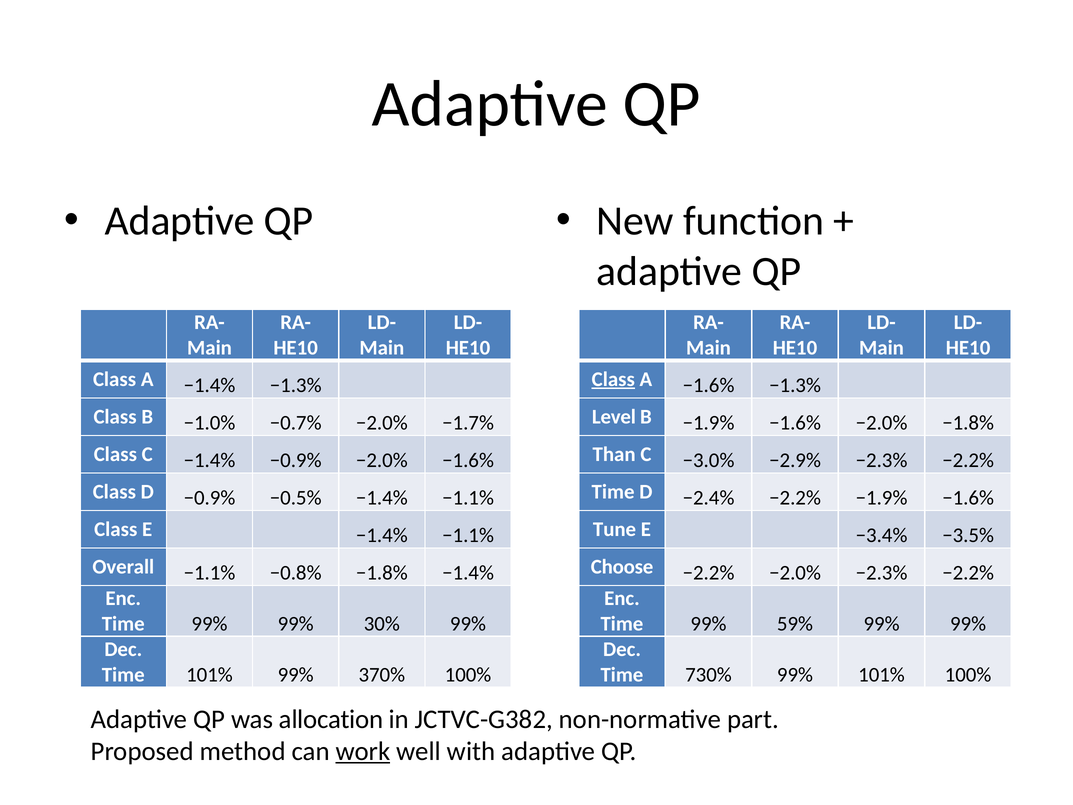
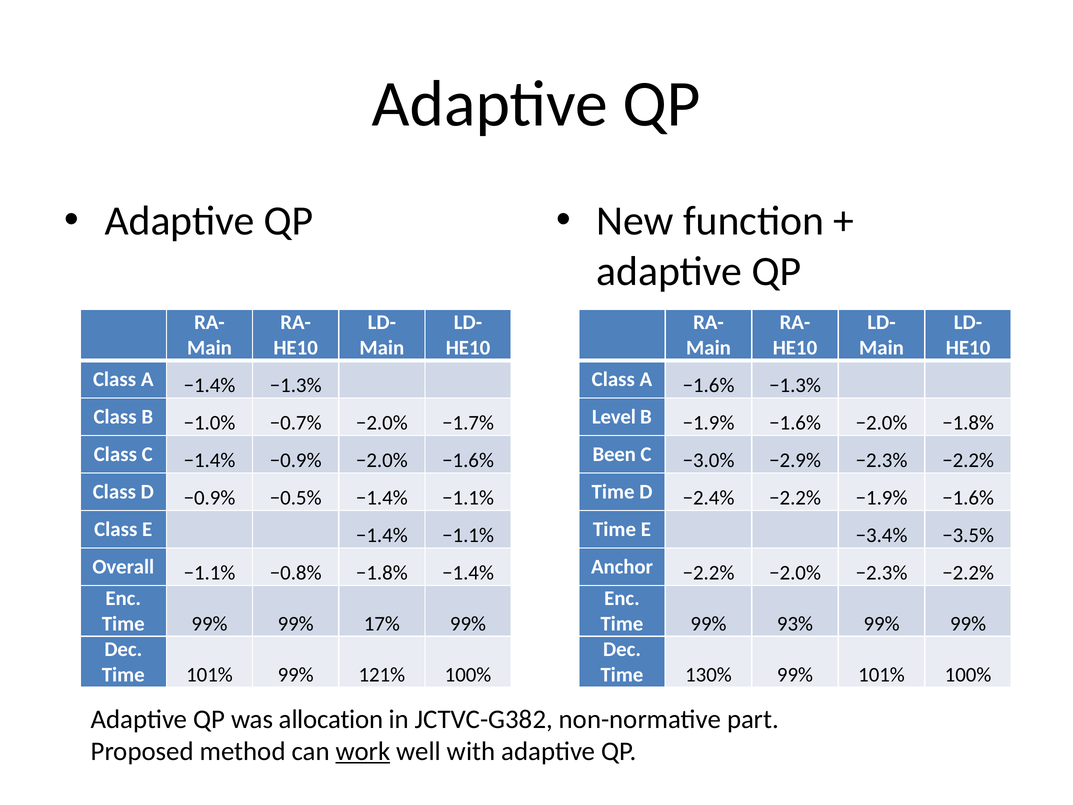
Class at (613, 379) underline: present -> none
Than: Than -> Been
Tune at (615, 529): Tune -> Time
Choose: Choose -> Anchor
30%: 30% -> 17%
59%: 59% -> 93%
370%: 370% -> 121%
730%: 730% -> 130%
